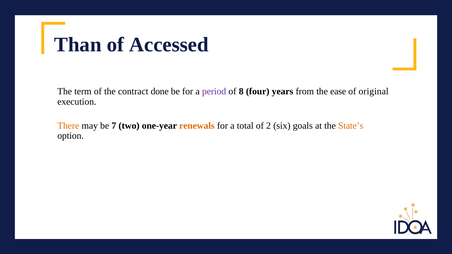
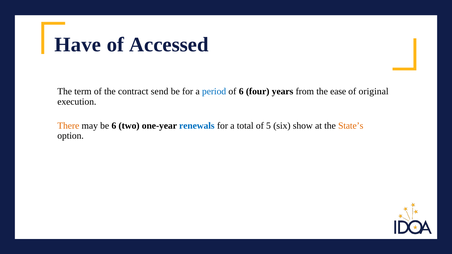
Than: Than -> Have
done: done -> send
period colour: purple -> blue
of 8: 8 -> 6
be 7: 7 -> 6
renewals colour: orange -> blue
2: 2 -> 5
goals: goals -> show
